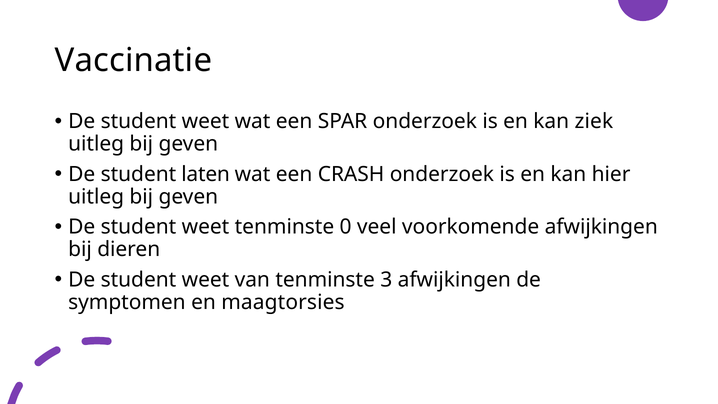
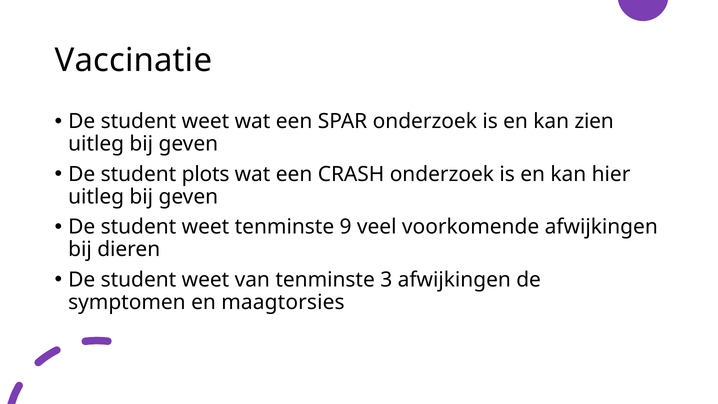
ziek: ziek -> zien
laten: laten -> plots
0: 0 -> 9
